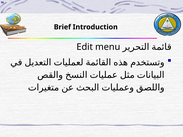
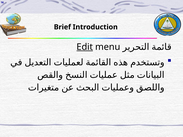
Edit underline: none -> present
